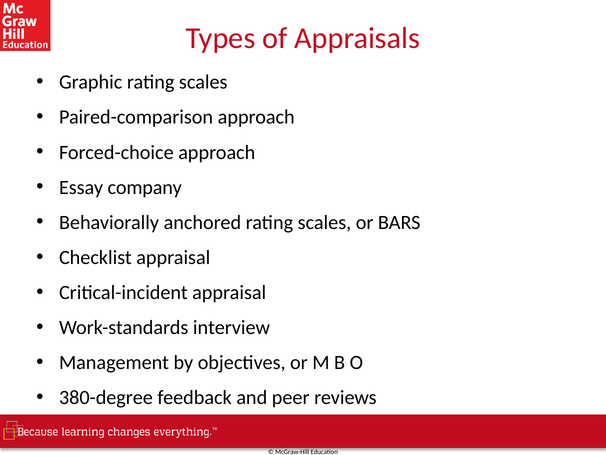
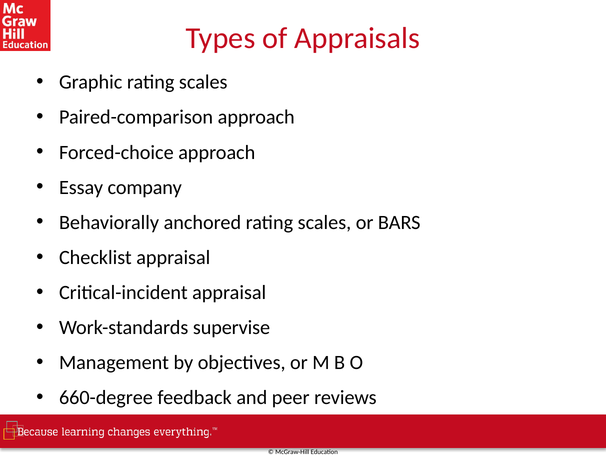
interview: interview -> supervise
380-degree: 380-degree -> 660-degree
